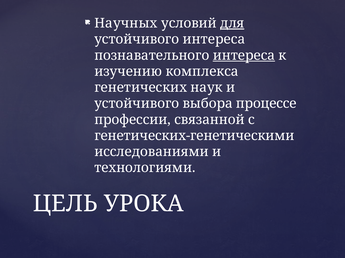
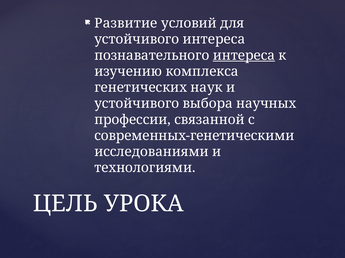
Научных: Научных -> Развитие
для underline: present -> none
процессе: процессе -> научных
генетических-генетическими: генетических-генетическими -> современных-генетическими
